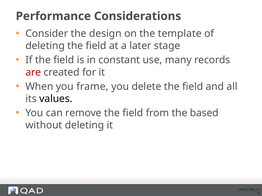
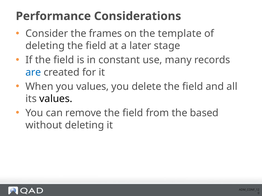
design: design -> frames
are colour: red -> blue
you frame: frame -> values
